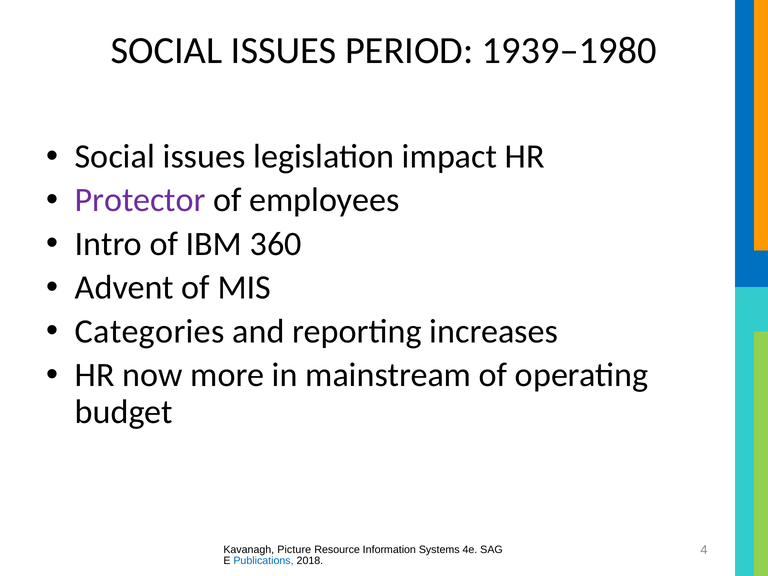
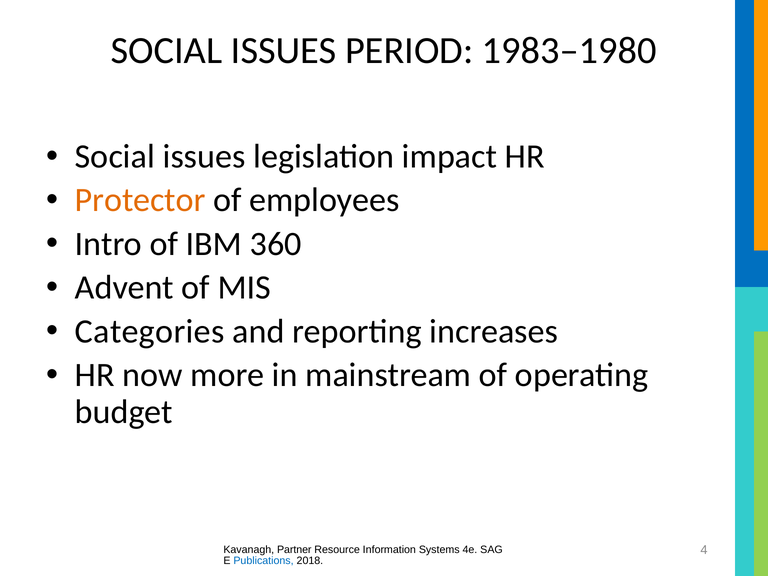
1939–1980: 1939–1980 -> 1983–1980
Protector colour: purple -> orange
Picture: Picture -> Partner
